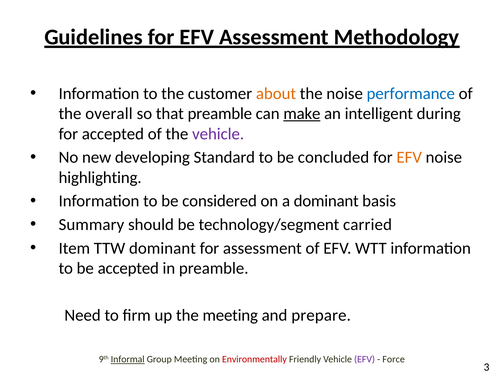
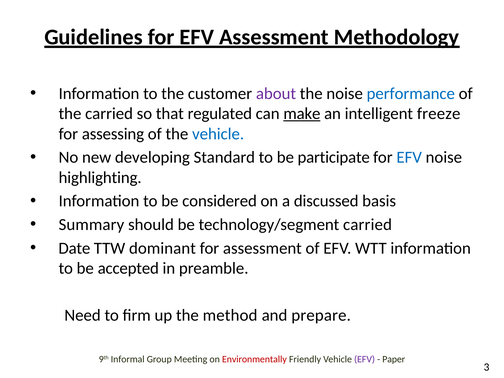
about colour: orange -> purple
the overall: overall -> carried
that preamble: preamble -> regulated
during: during -> freeze
for accepted: accepted -> assessing
vehicle at (218, 134) colour: purple -> blue
concluded: concluded -> participate
EFV at (409, 157) colour: orange -> blue
a dominant: dominant -> discussed
Item: Item -> Date
the meeting: meeting -> method
Informal underline: present -> none
Force: Force -> Paper
